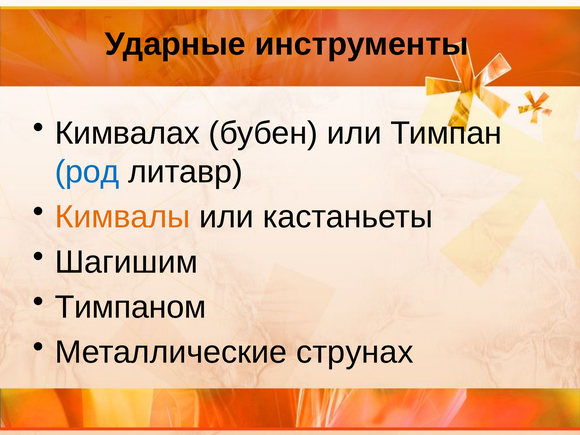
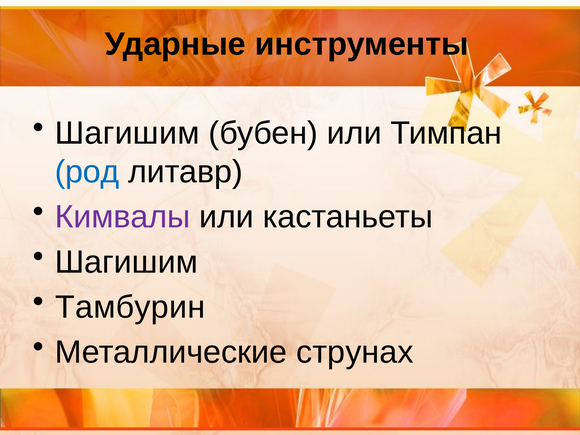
Кимвалах at (127, 133): Кимвалах -> Шагишим
Кимвалы colour: orange -> purple
Тимпаном: Тимпаном -> Тамбурин
